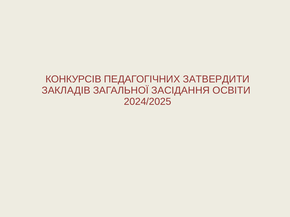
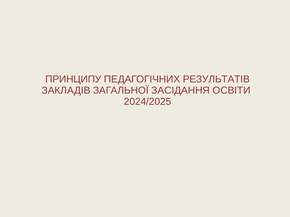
КОНКУРСІВ: КОНКУРСІВ -> ПРИНЦИПУ
ЗАТВЕРДИТИ: ЗАТВЕРДИТИ -> РЕЗУЛЬТАТІВ
